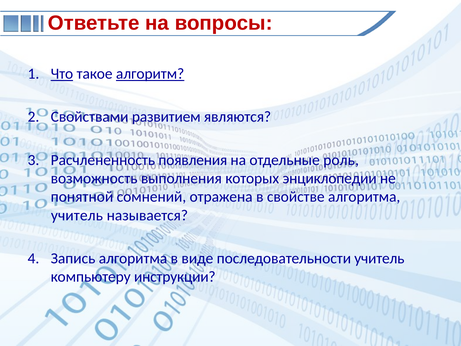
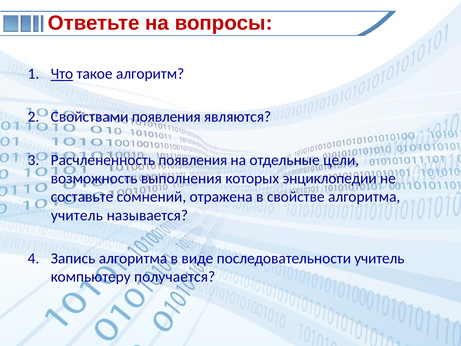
алгоритм underline: present -> none
Свойствами развитием: развитием -> появления
роль: роль -> цели
понятной: понятной -> составьте
инструкции: инструкции -> получается
